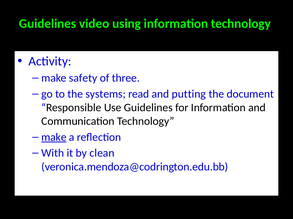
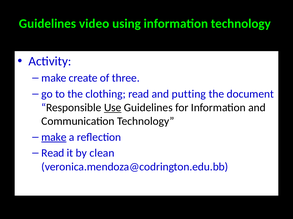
safety: safety -> create
systems: systems -> clothing
Use underline: none -> present
With at (53, 154): With -> Read
